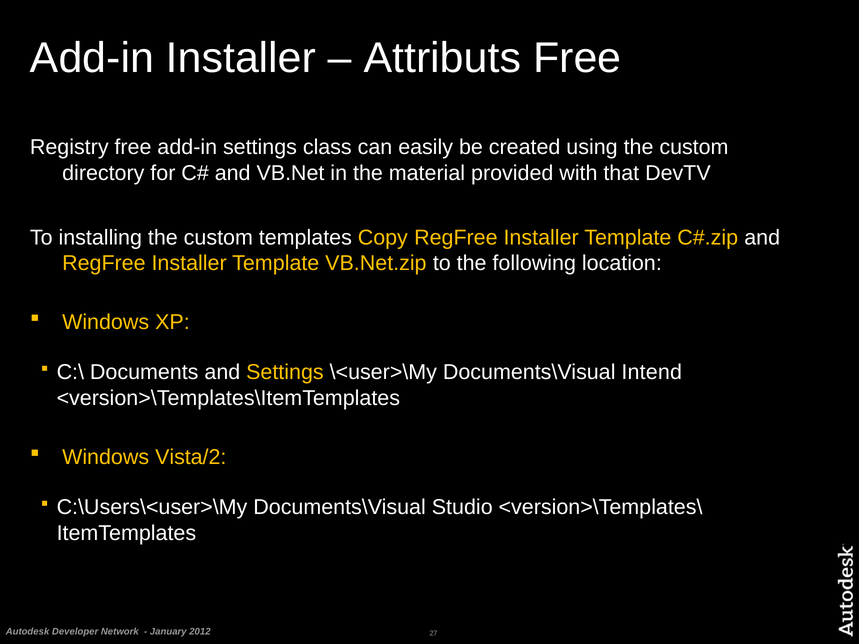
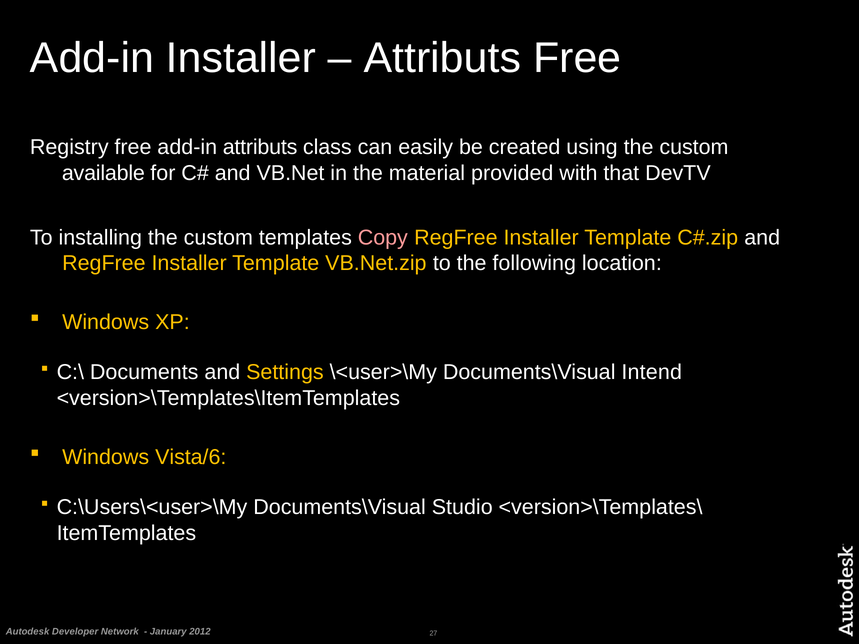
add-in settings: settings -> attributs
directory: directory -> available
Copy colour: yellow -> pink
Vista/2: Vista/2 -> Vista/6
